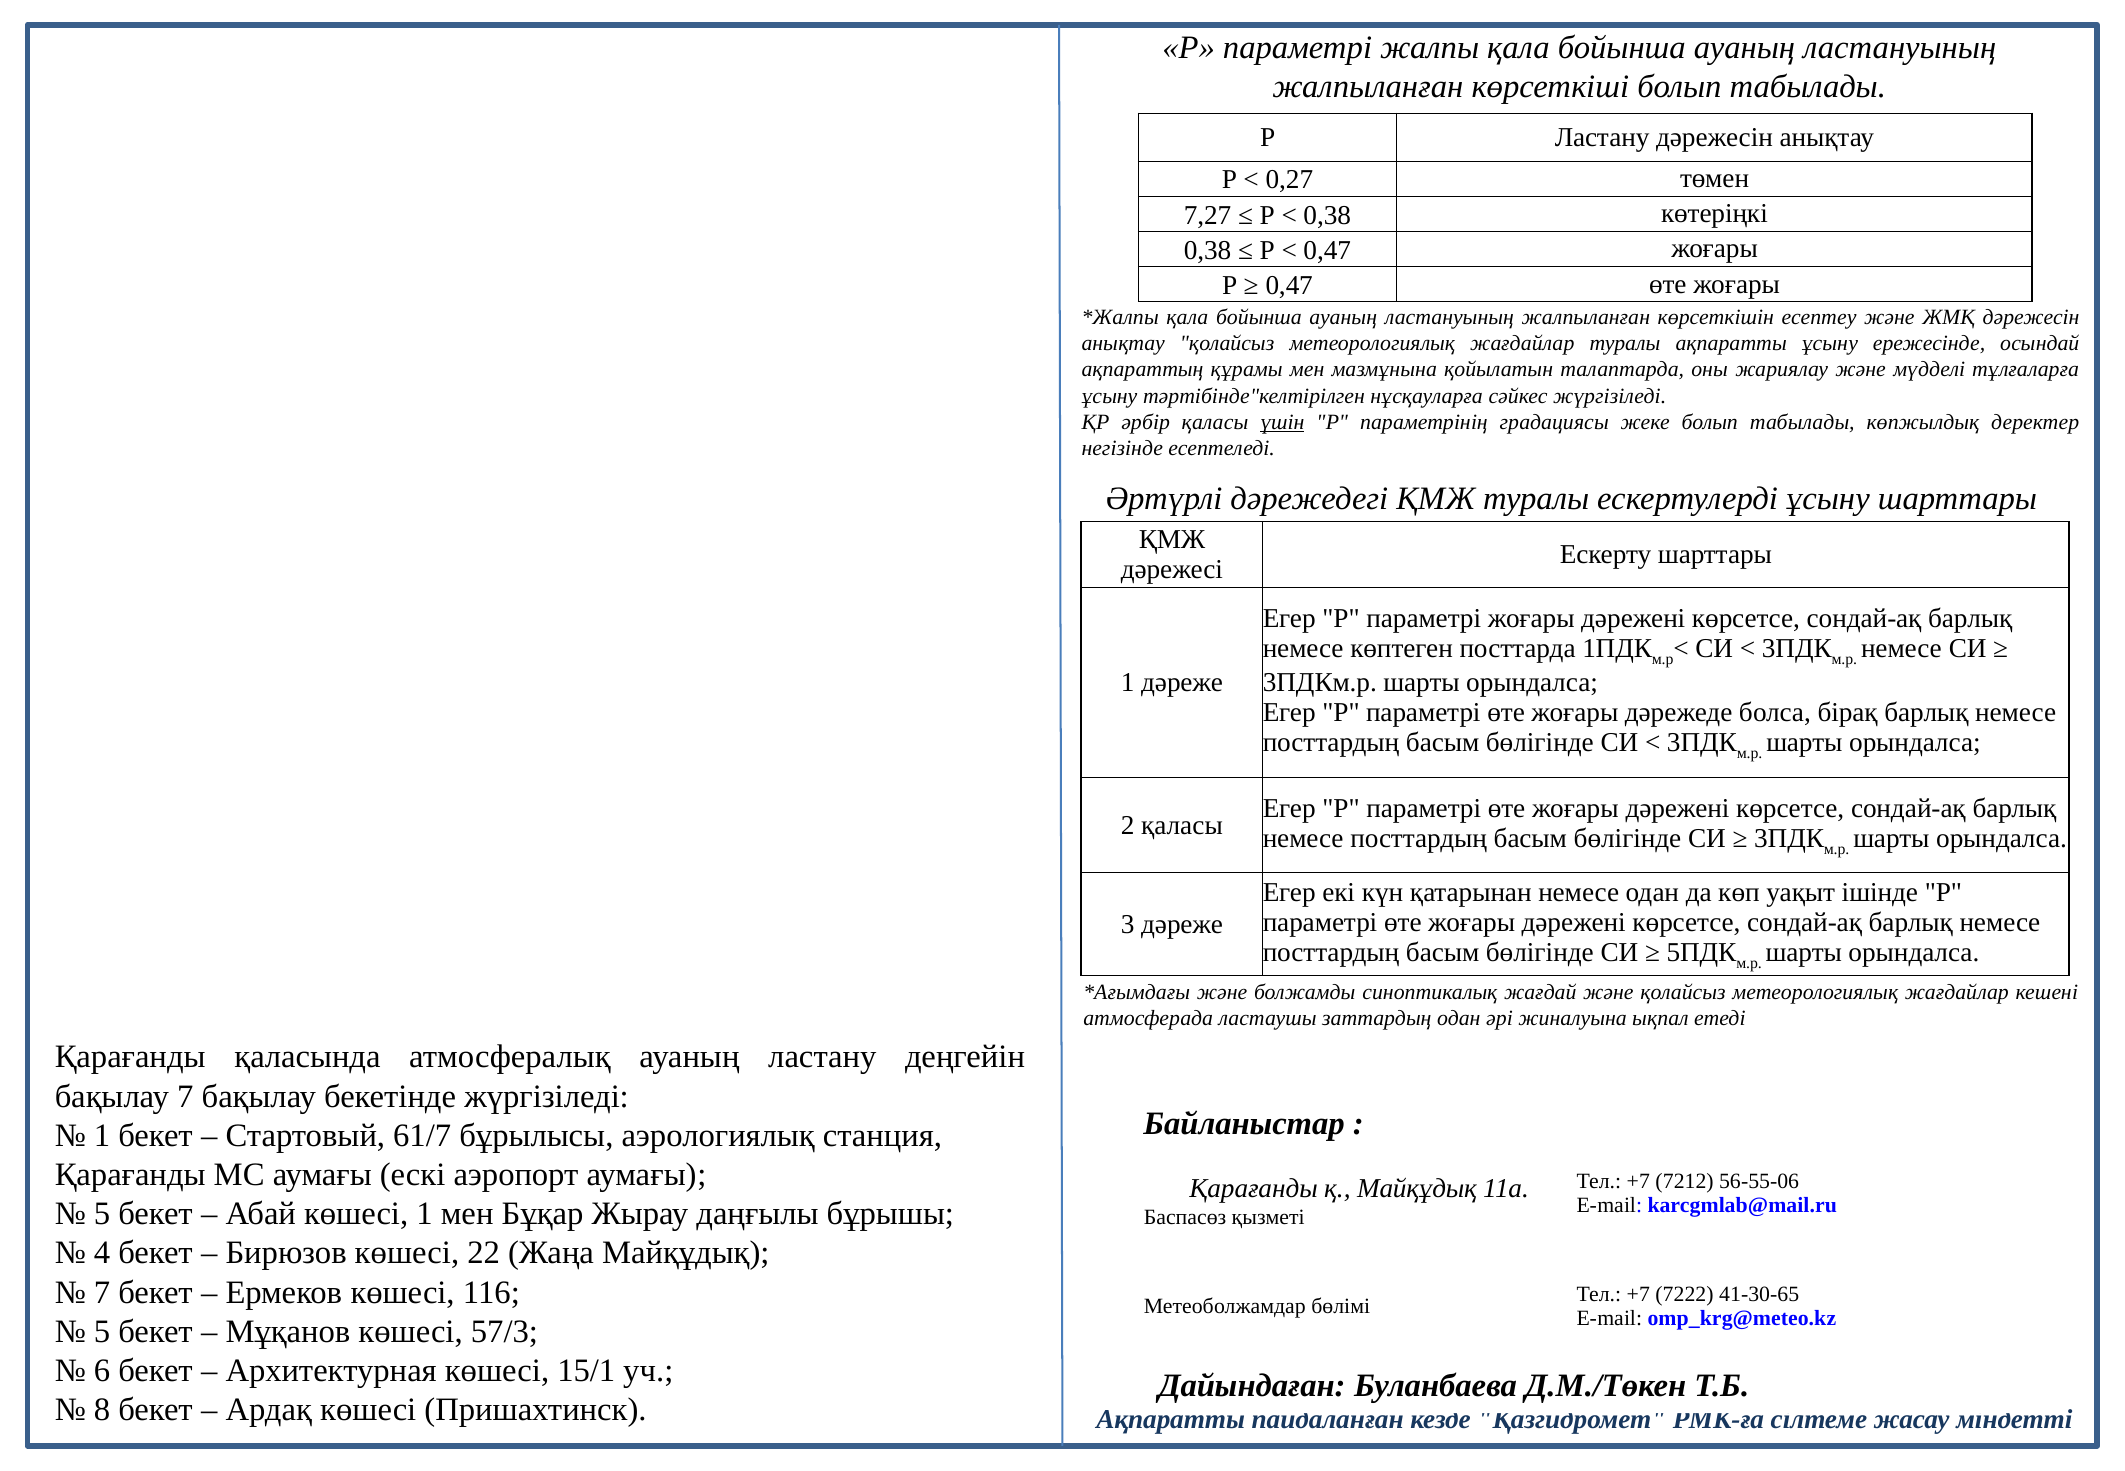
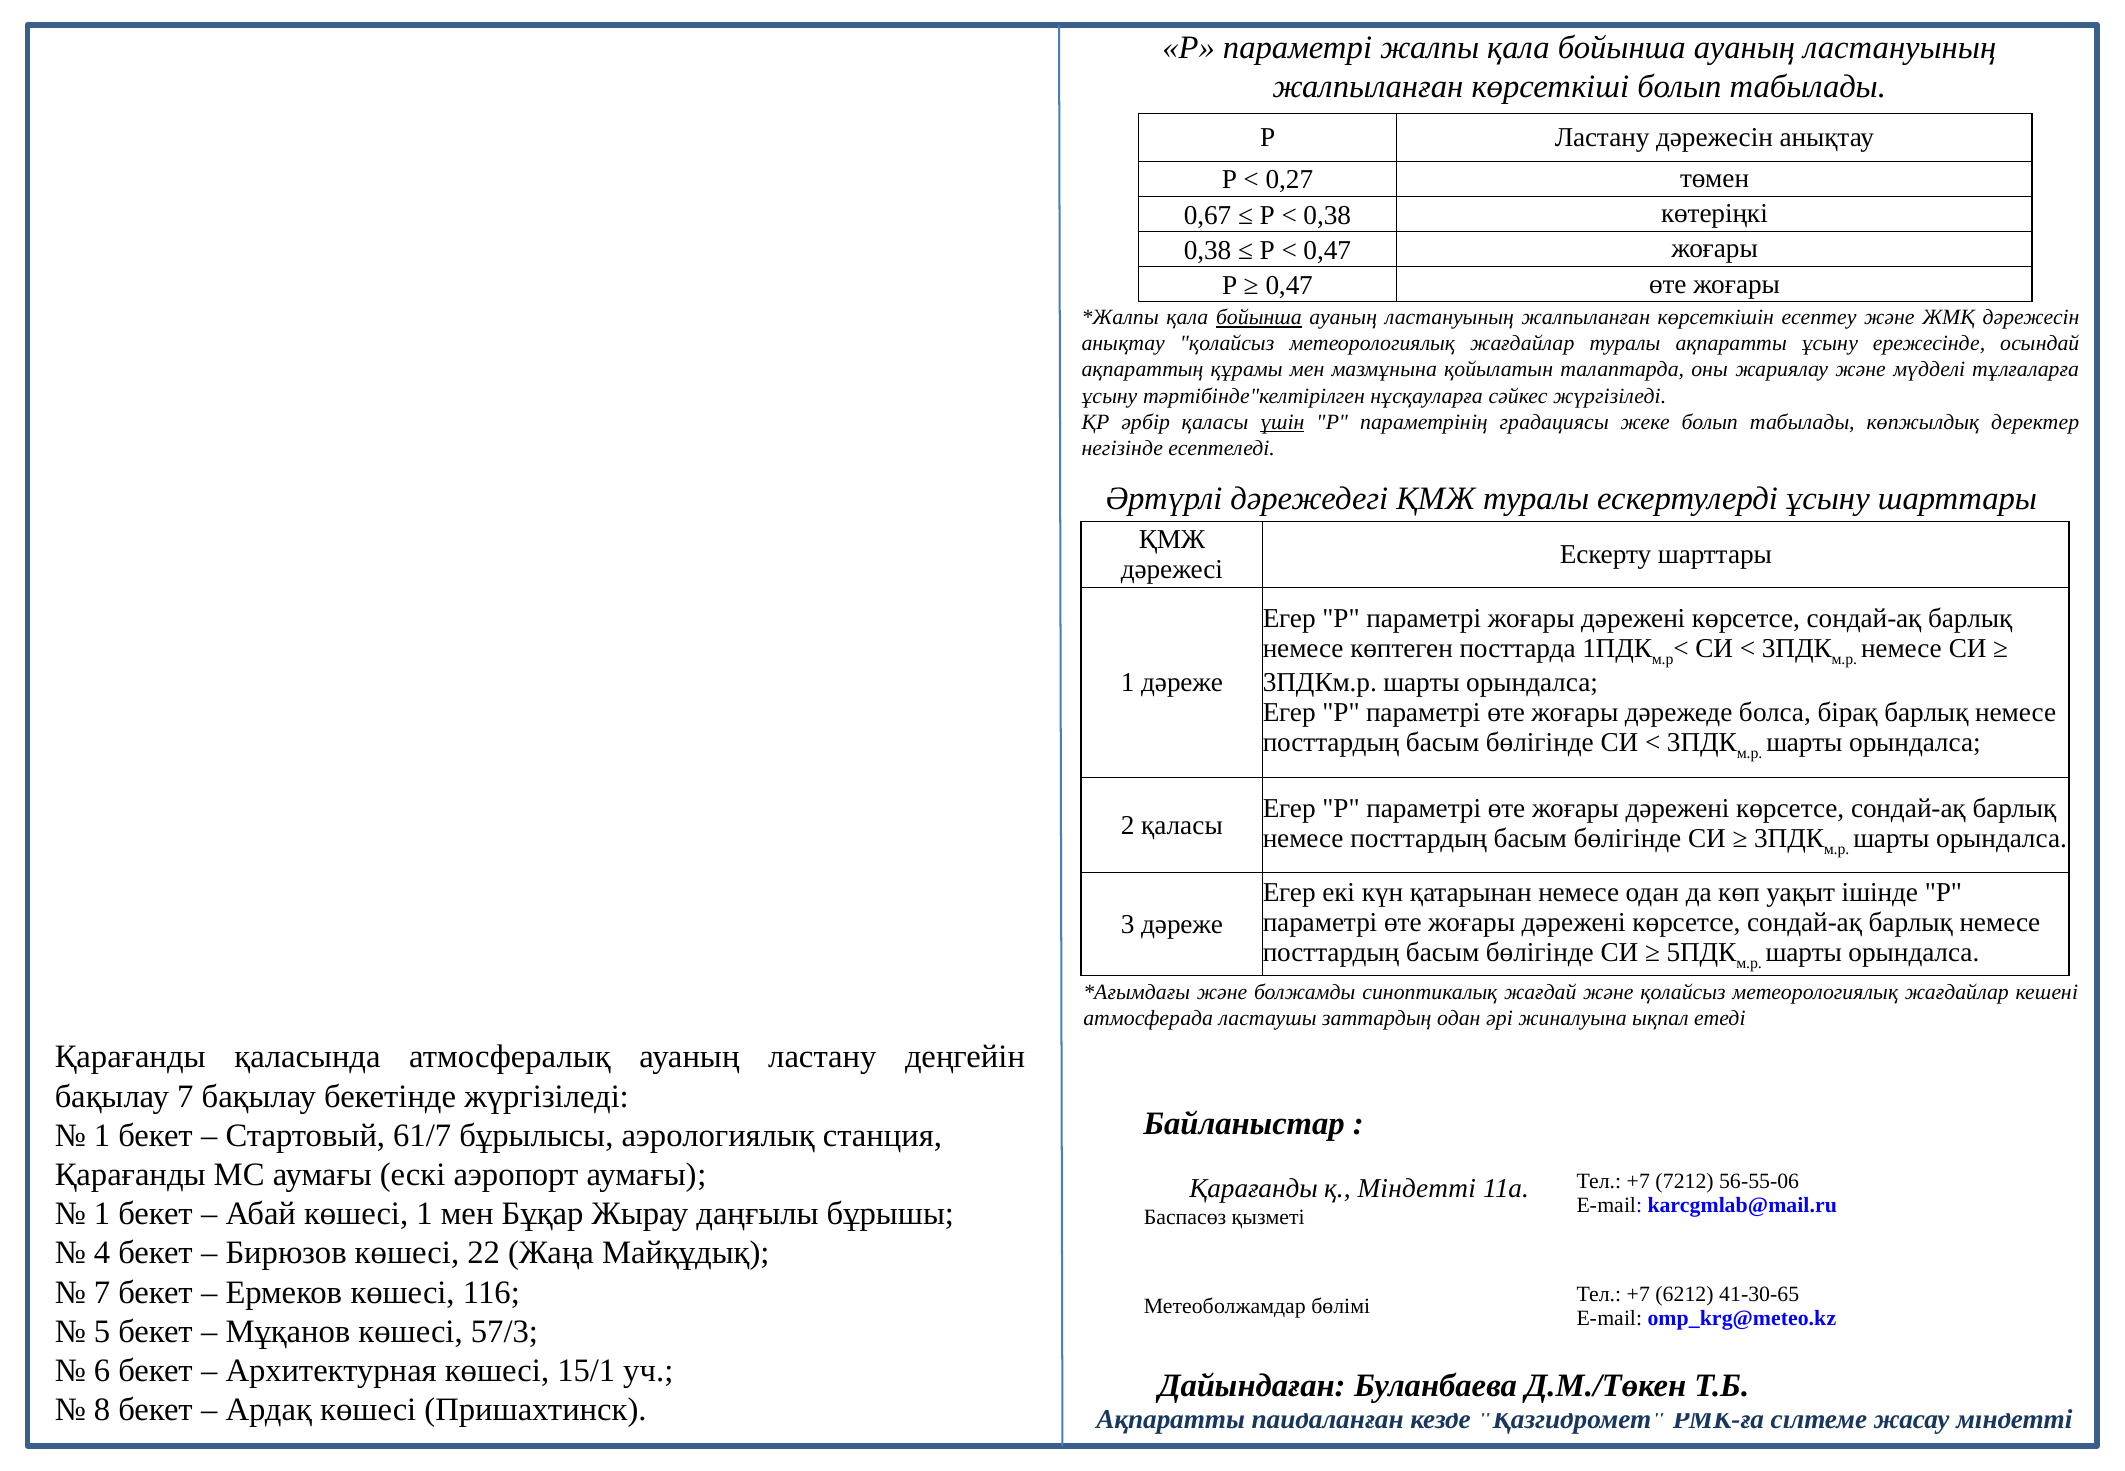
7,27: 7,27 -> 0,67
бойынша at (1259, 318) underline: none -> present
қ Майқұдық: Майқұдық -> Міндетті
5 at (102, 1214): 5 -> 1
7222: 7222 -> 6212
